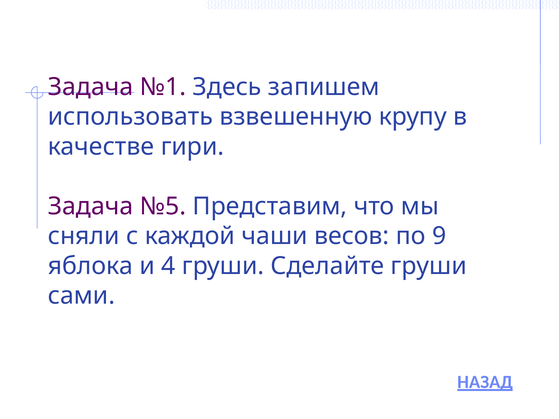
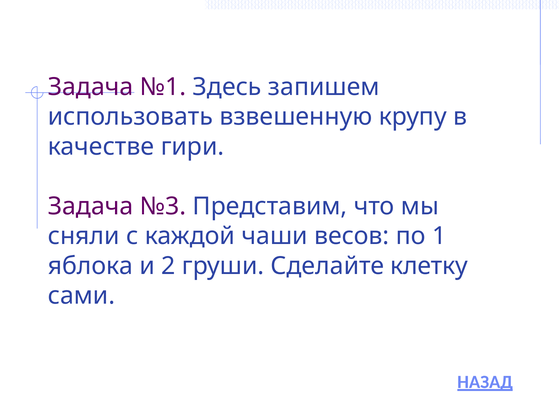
№5: №5 -> №3
9: 9 -> 1
4: 4 -> 2
Сделайте груши: груши -> клетку
